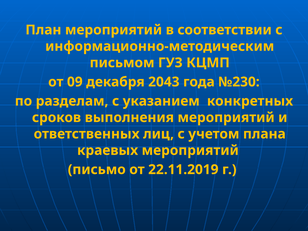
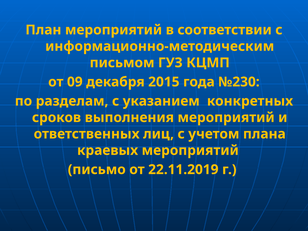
2043: 2043 -> 2015
